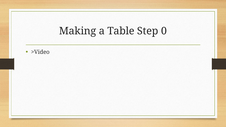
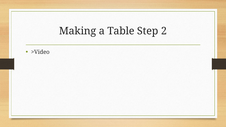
0: 0 -> 2
